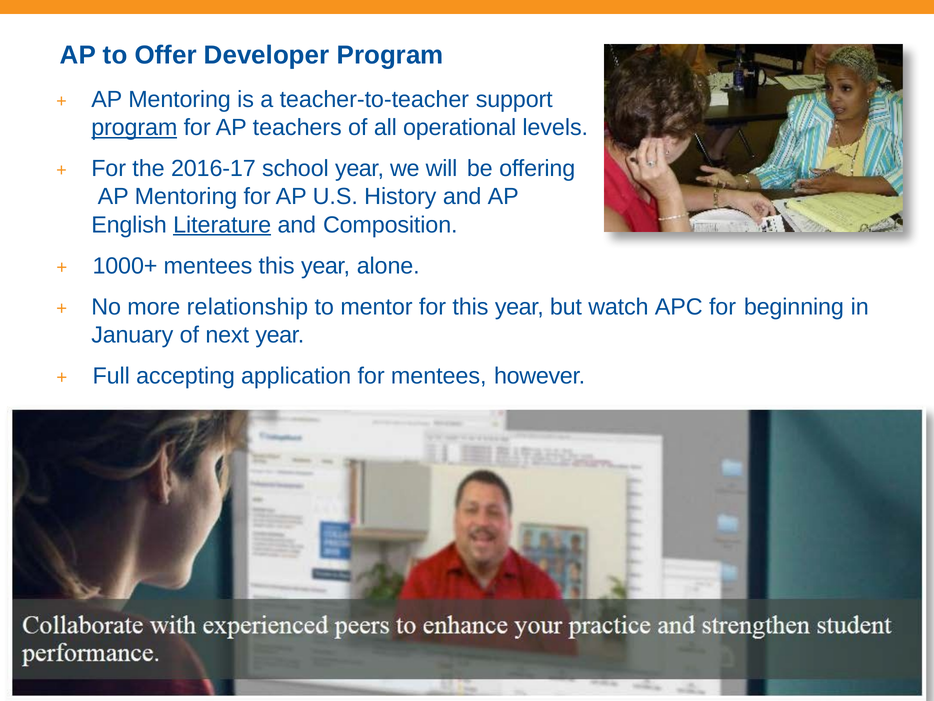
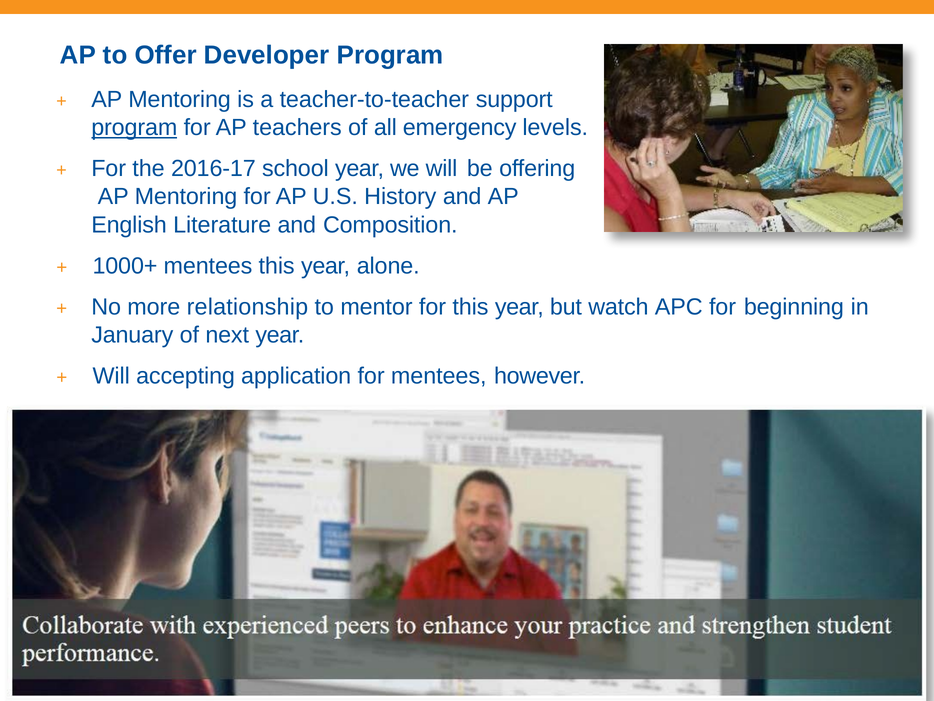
operational: operational -> emergency
Literature underline: present -> none
Full at (111, 376): Full -> Will
